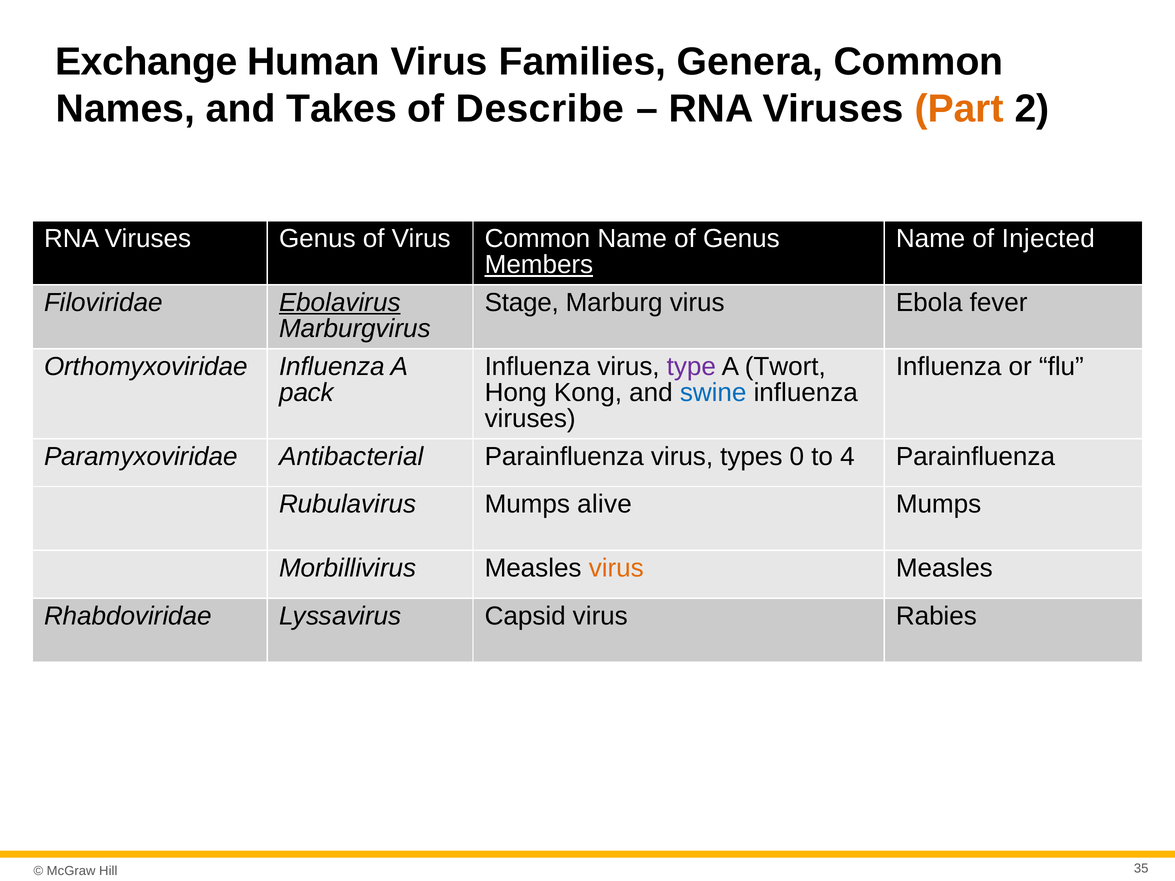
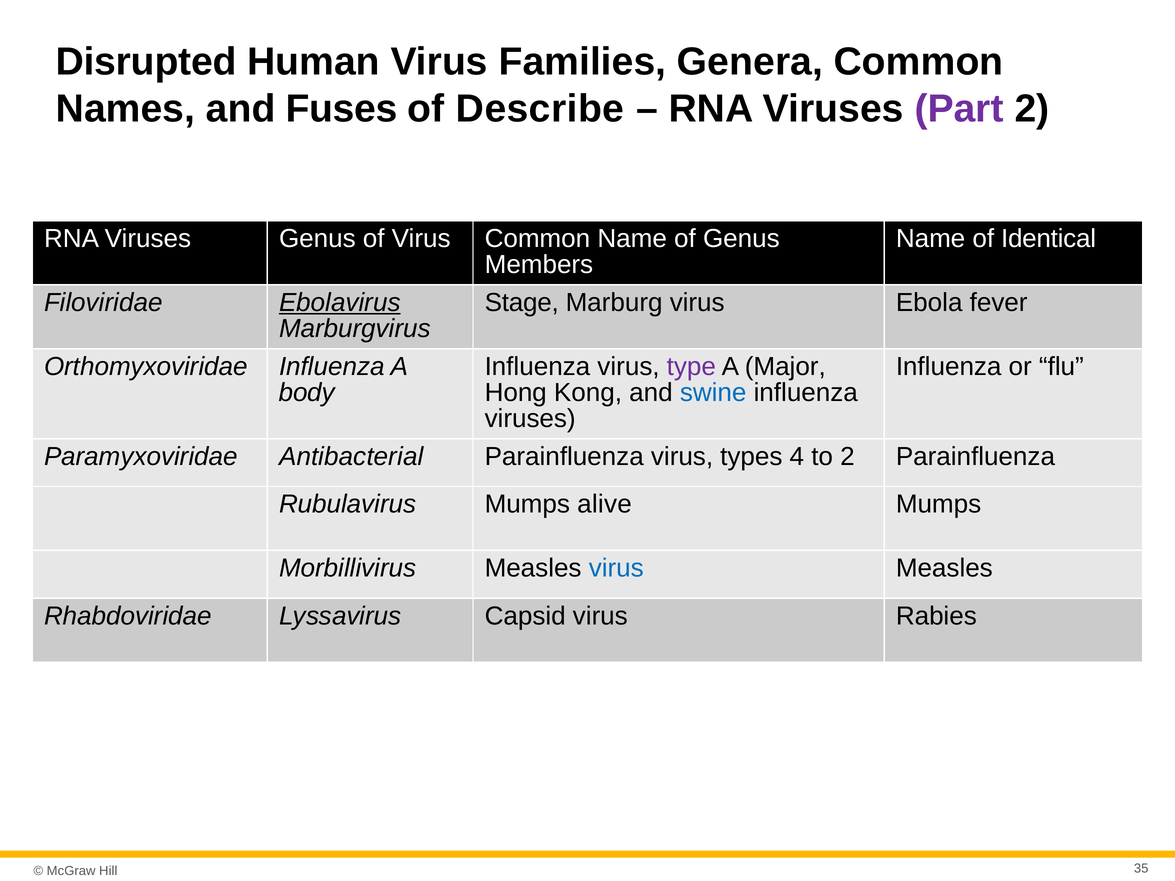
Exchange: Exchange -> Disrupted
Takes: Takes -> Fuses
Part colour: orange -> purple
Injected: Injected -> Identical
Members underline: present -> none
Twort: Twort -> Major
pack: pack -> body
0: 0 -> 4
to 4: 4 -> 2
virus at (616, 568) colour: orange -> blue
